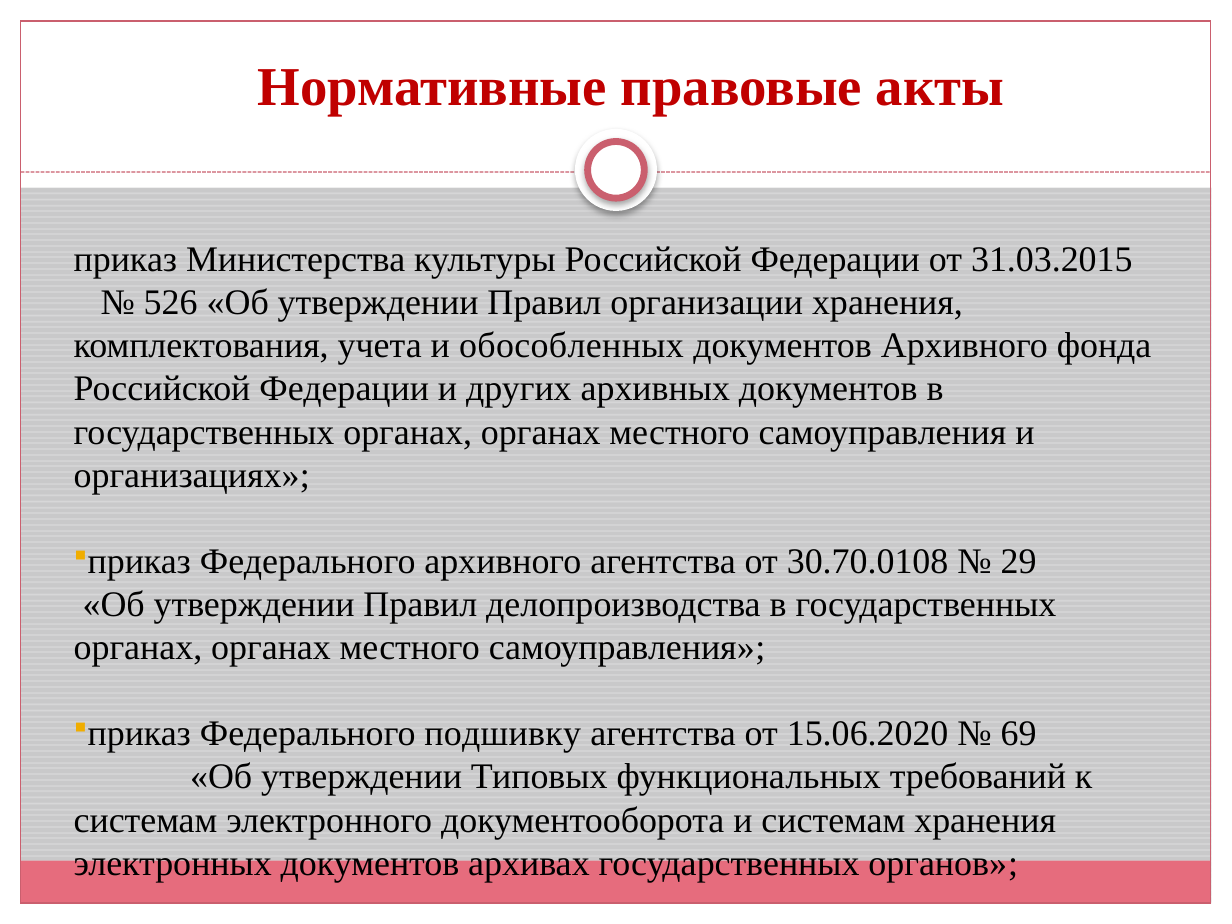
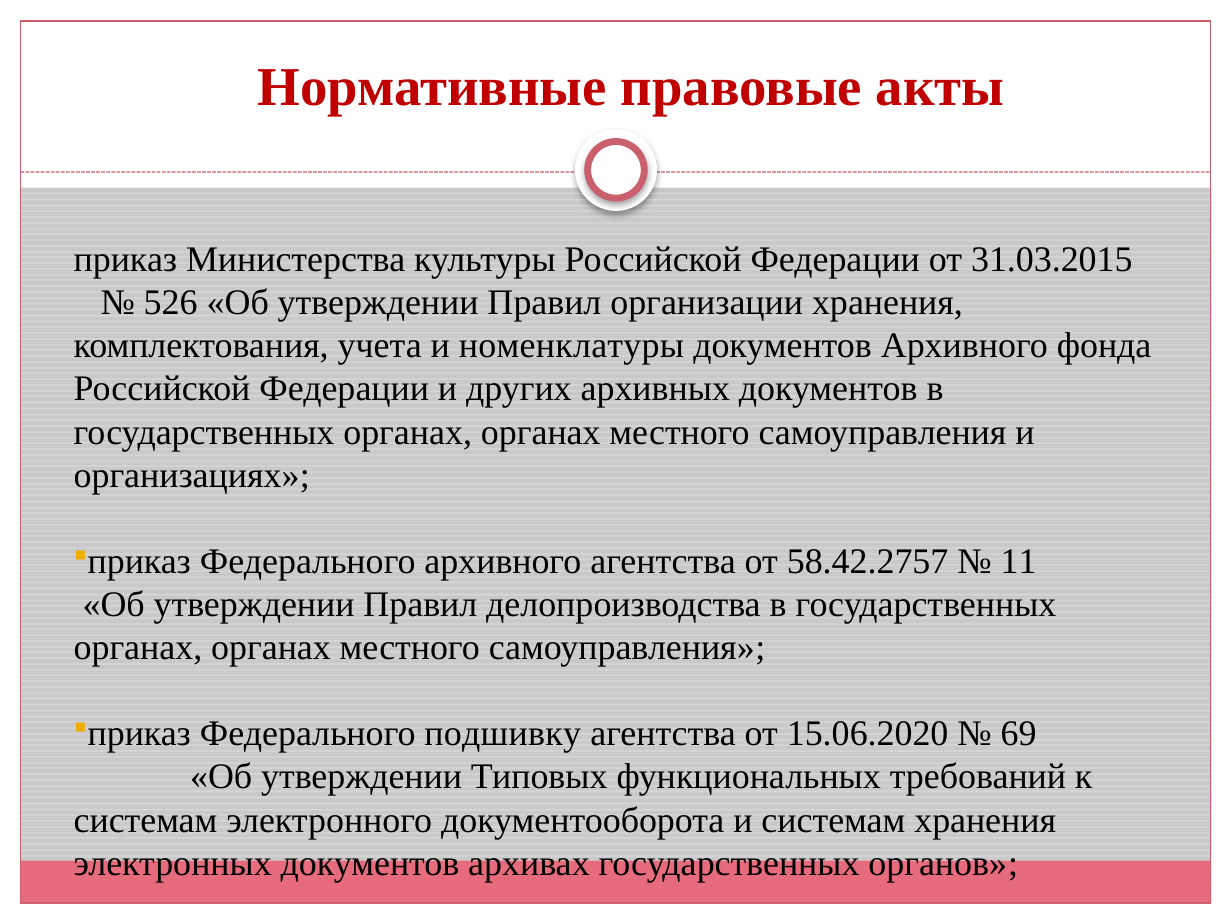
обособленных: обособленных -> номенклатуры
30.70.0108: 30.70.0108 -> 58.42.2757
29: 29 -> 11
